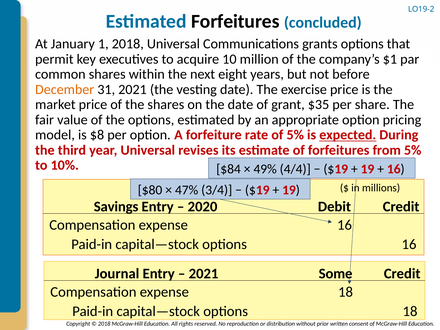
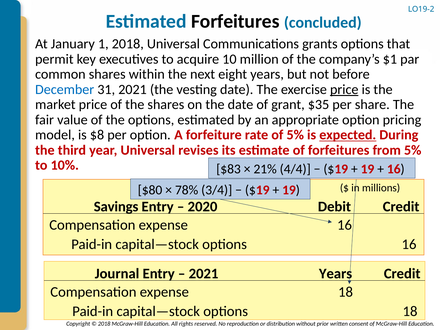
December colour: orange -> blue
price at (344, 89) underline: none -> present
$84: $84 -> $83
49%: 49% -> 21%
47%: 47% -> 78%
Some at (336, 274): Some -> Years
